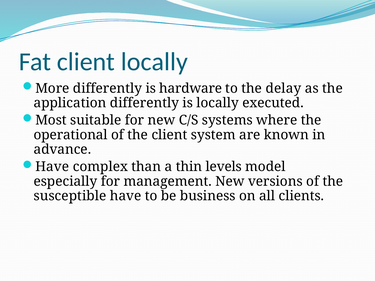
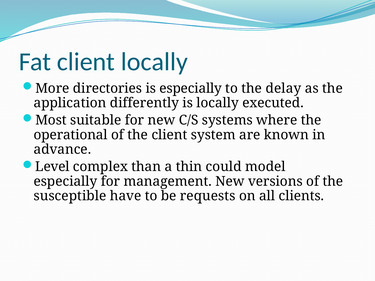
More differently: differently -> directories
is hardware: hardware -> especially
Have at (52, 167): Have -> Level
levels: levels -> could
business: business -> requests
